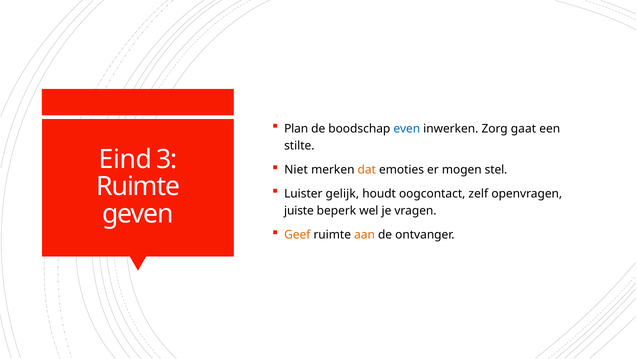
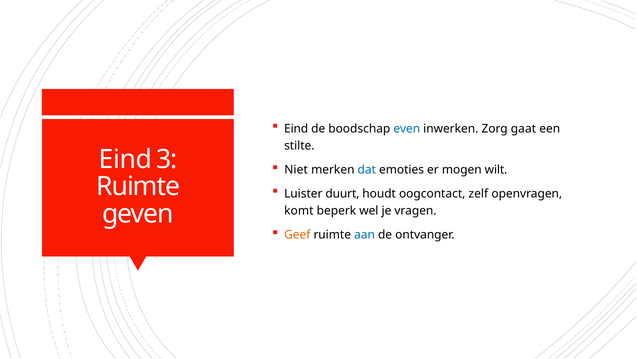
Plan at (296, 128): Plan -> Eind
dat colour: orange -> blue
stel: stel -> wilt
gelijk: gelijk -> duurt
juiste: juiste -> komt
aan colour: orange -> blue
